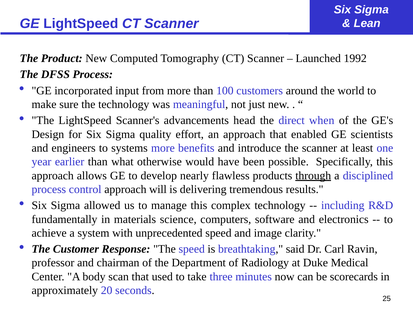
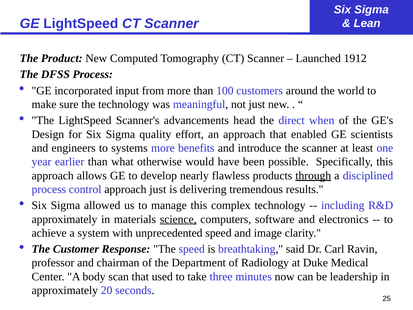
1992: 1992 -> 1912
approach will: will -> just
fundamentally at (65, 219): fundamentally -> approximately
science underline: none -> present
scorecards: scorecards -> leadership
